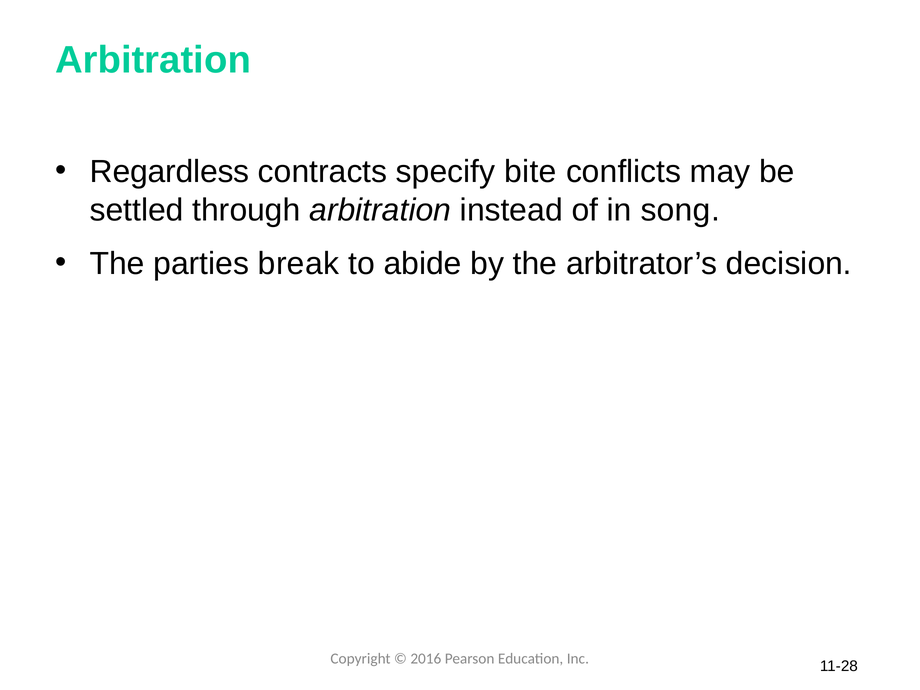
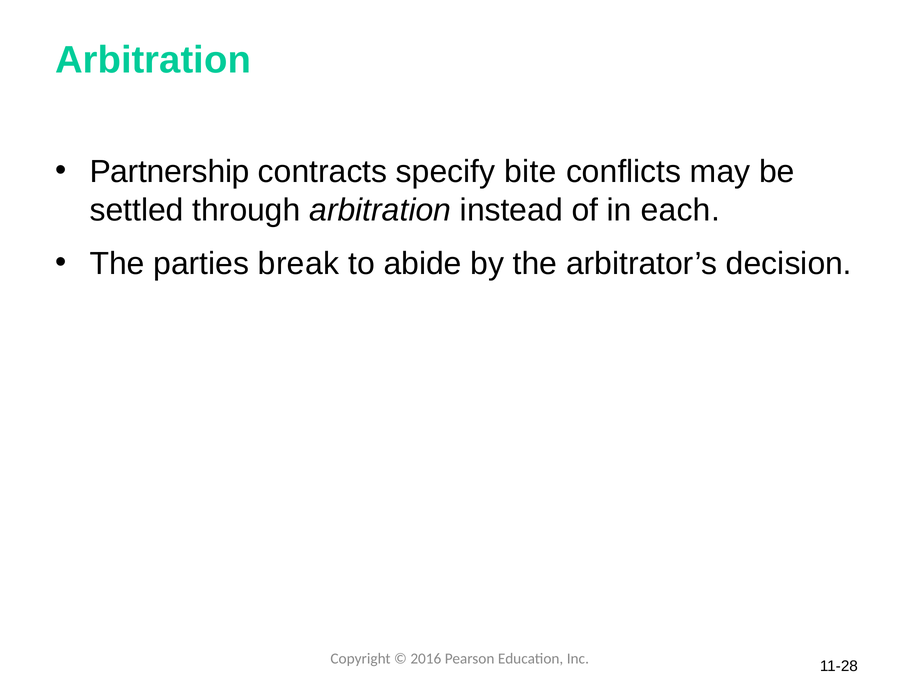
Regardless: Regardless -> Partnership
song: song -> each
